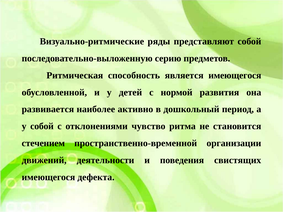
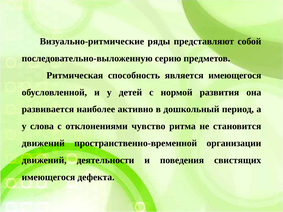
у собой: собой -> слова
стечением at (43, 143): стечением -> движений
